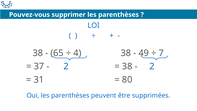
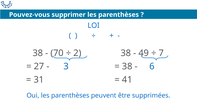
65: 65 -> 70
4: 4 -> 2
37: 37 -> 27
2 at (66, 66): 2 -> 3
2 at (152, 66): 2 -> 6
80: 80 -> 41
